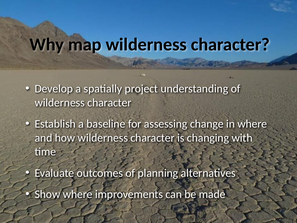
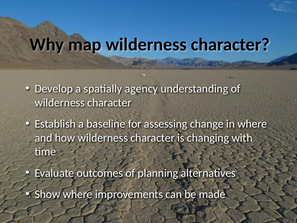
project: project -> agency
